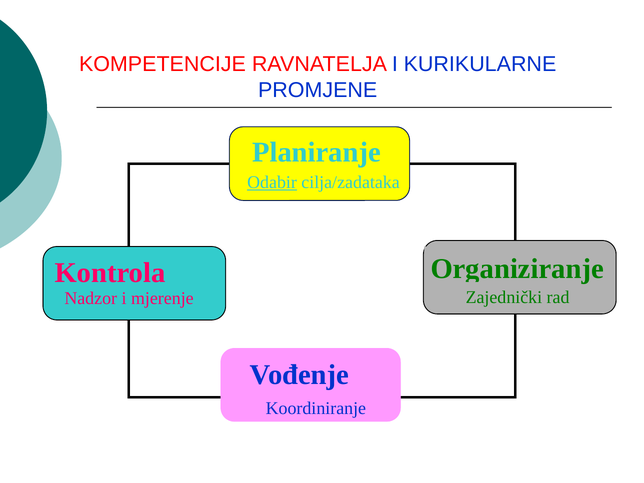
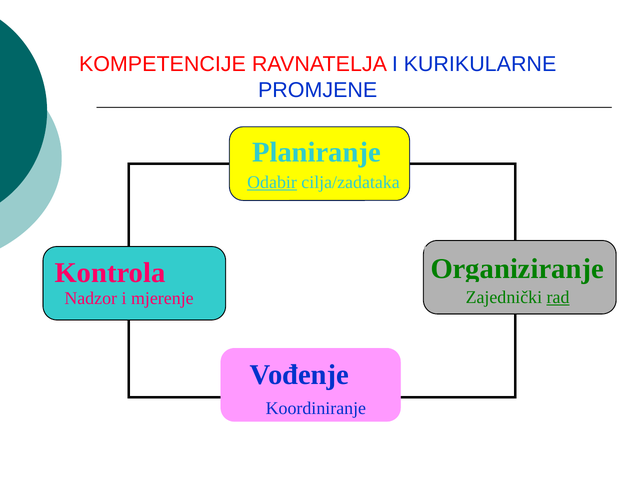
rad underline: none -> present
